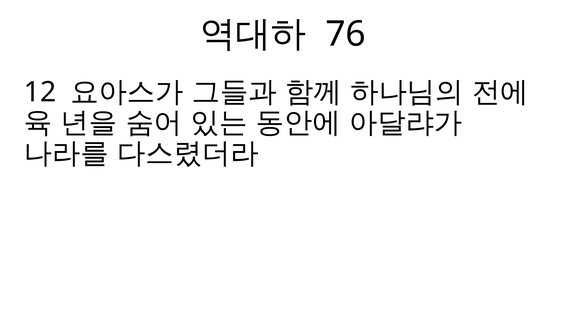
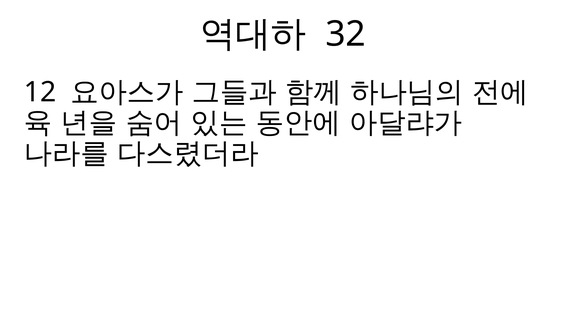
76: 76 -> 32
